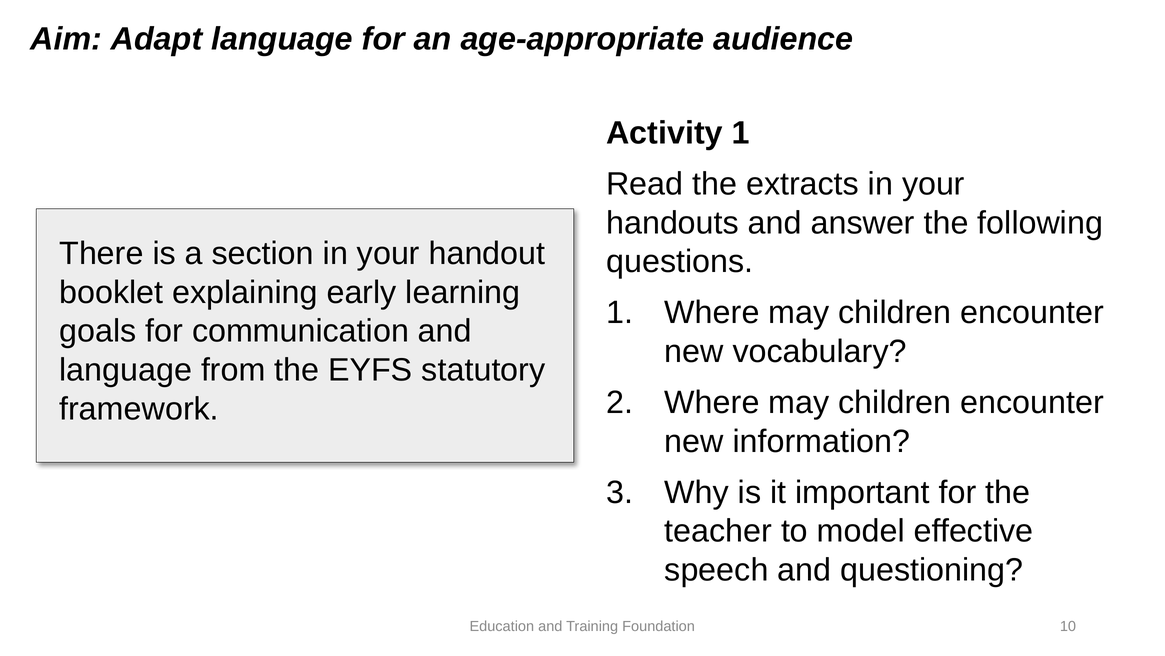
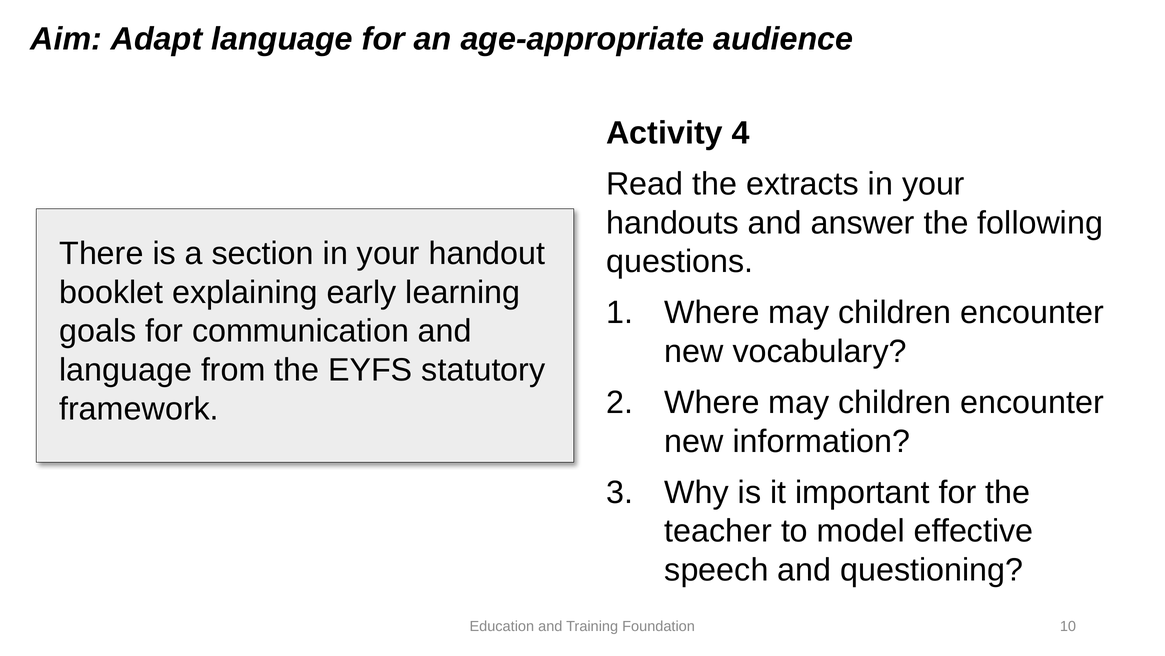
Activity 1: 1 -> 4
